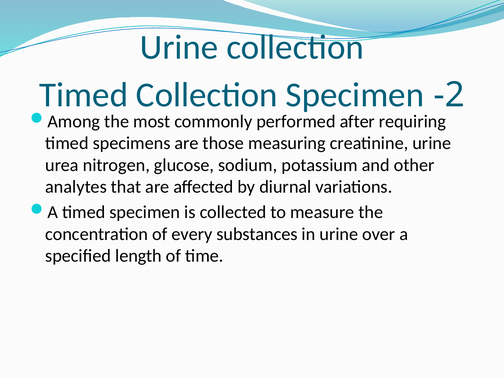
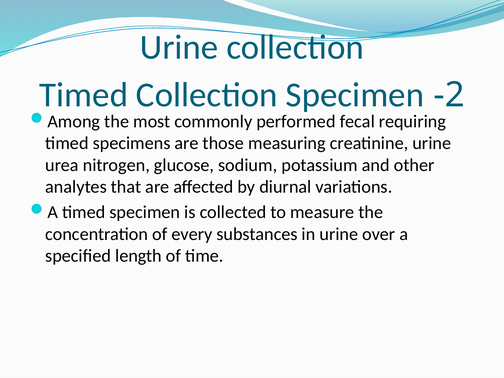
after: after -> fecal
